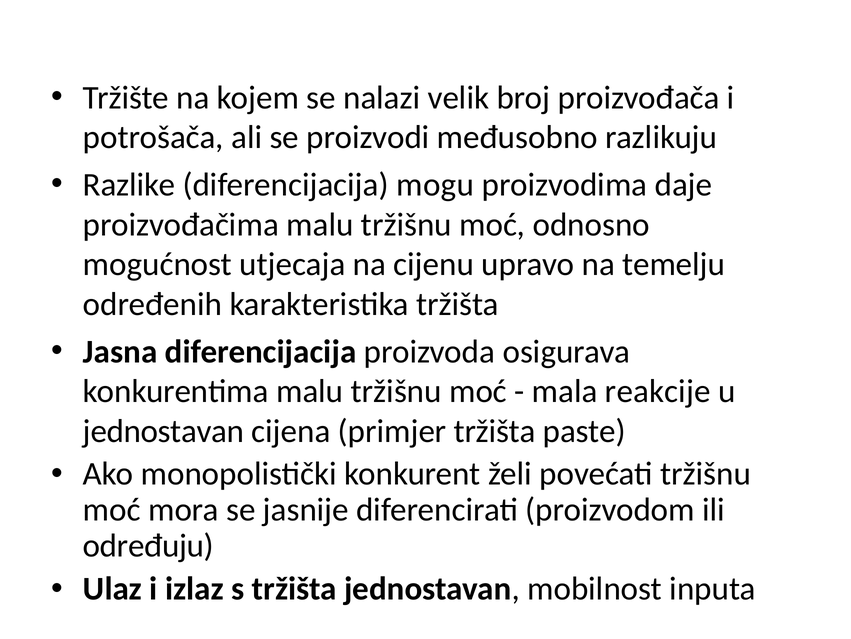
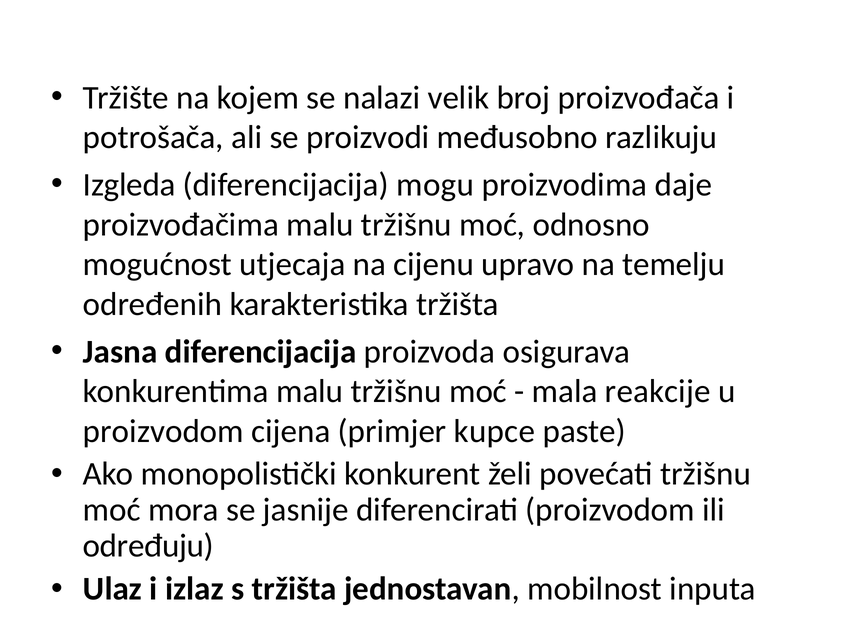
Razlike: Razlike -> Izgleda
jednostavan at (164, 431): jednostavan -> proizvodom
primjer tržišta: tržišta -> kupce
